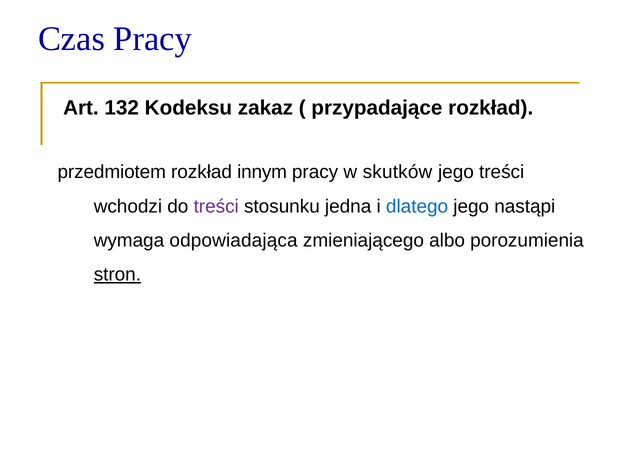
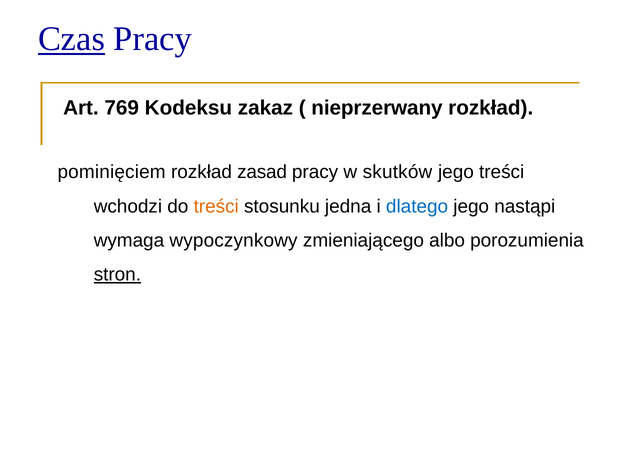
Czas underline: none -> present
132: 132 -> 769
przypadające: przypadające -> nieprzerwany
przedmiotem: przedmiotem -> pominięciem
innym: innym -> zasad
treści at (216, 206) colour: purple -> orange
odpowiadająca: odpowiadająca -> wypoczynkowy
